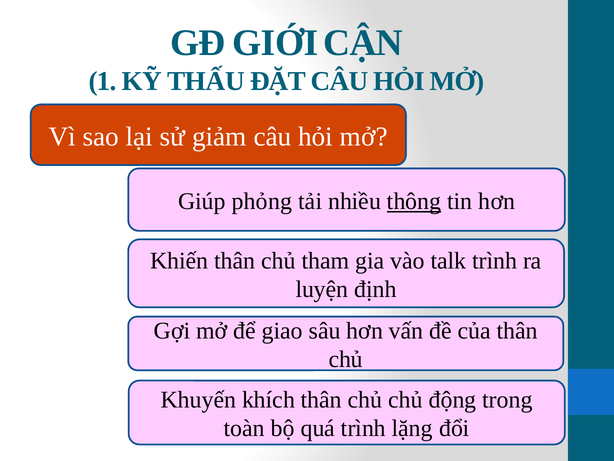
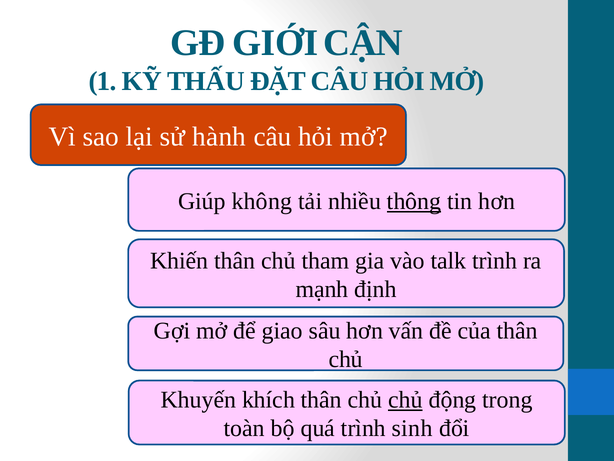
giảm: giảm -> hành
phỏng: phỏng -> không
luyện: luyện -> mạnh
chủ at (405, 399) underline: none -> present
lặng: lặng -> sinh
